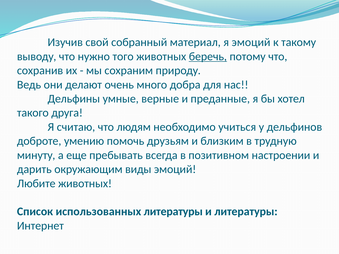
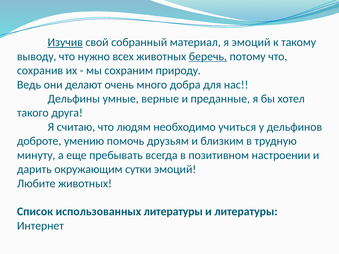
Изучив underline: none -> present
того: того -> всех
виды: виды -> сутки
